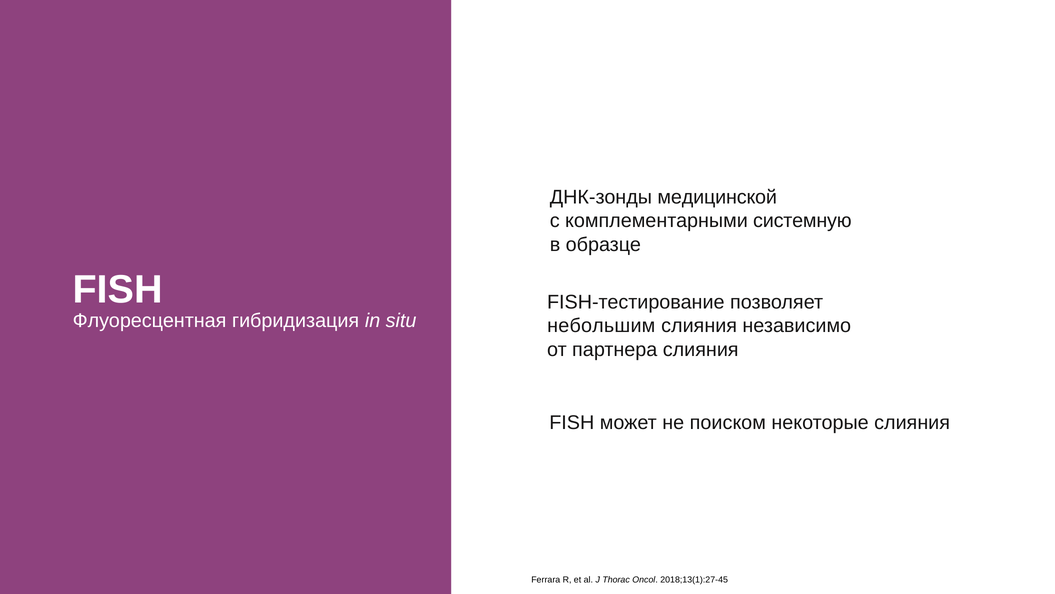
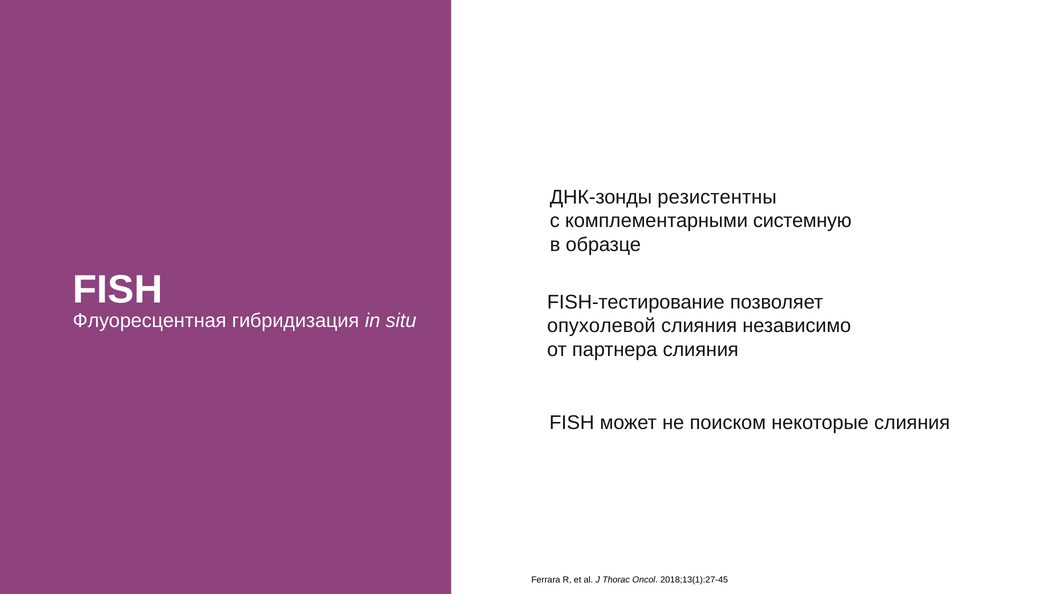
медицинской: медицинской -> резистентны
небольшим: небольшим -> опухолевой
